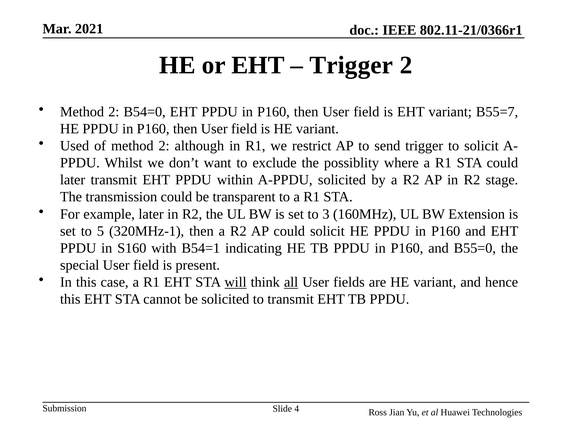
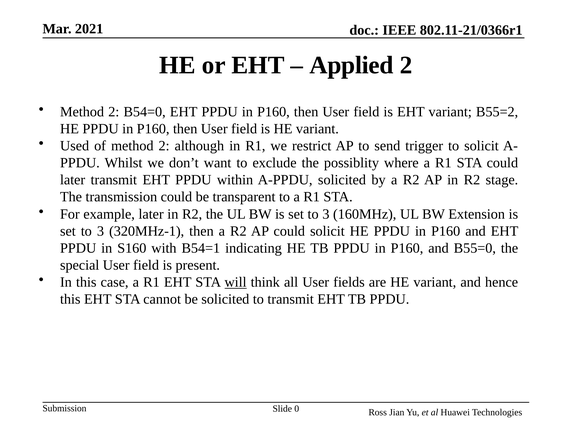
Trigger at (351, 65): Trigger -> Applied
B55=7: B55=7 -> B55=2
5 at (101, 231): 5 -> 3
all underline: present -> none
4: 4 -> 0
